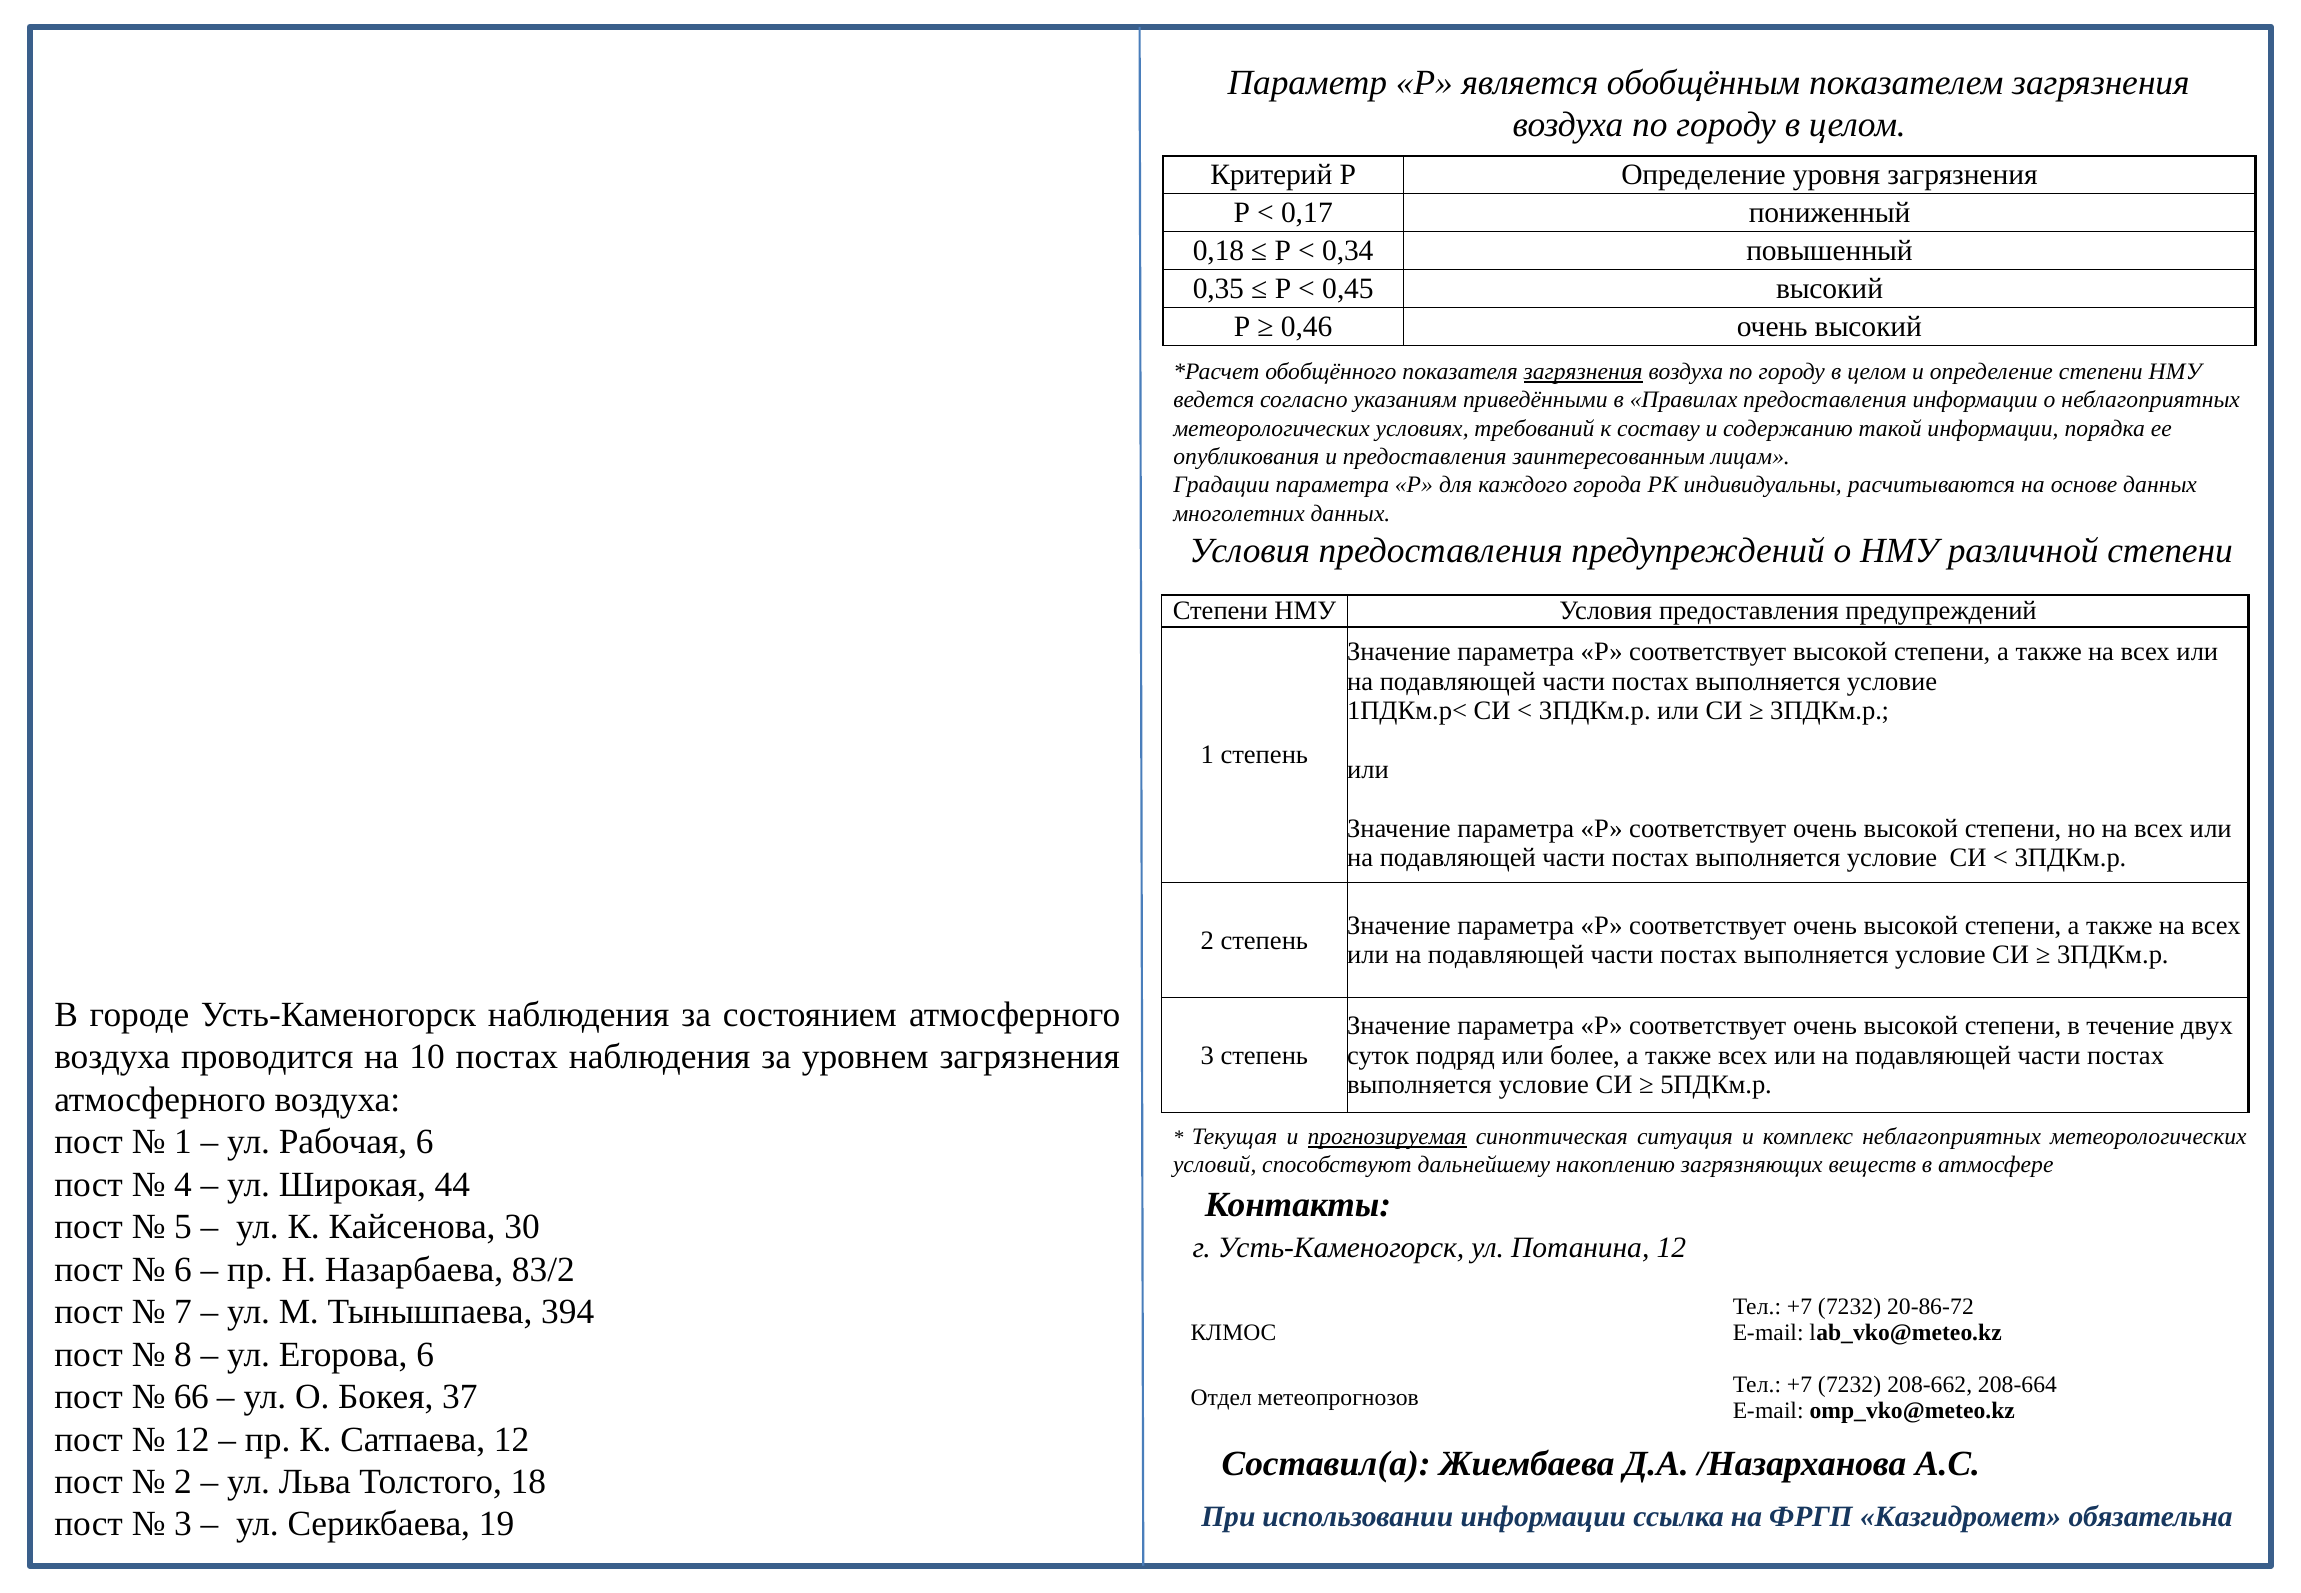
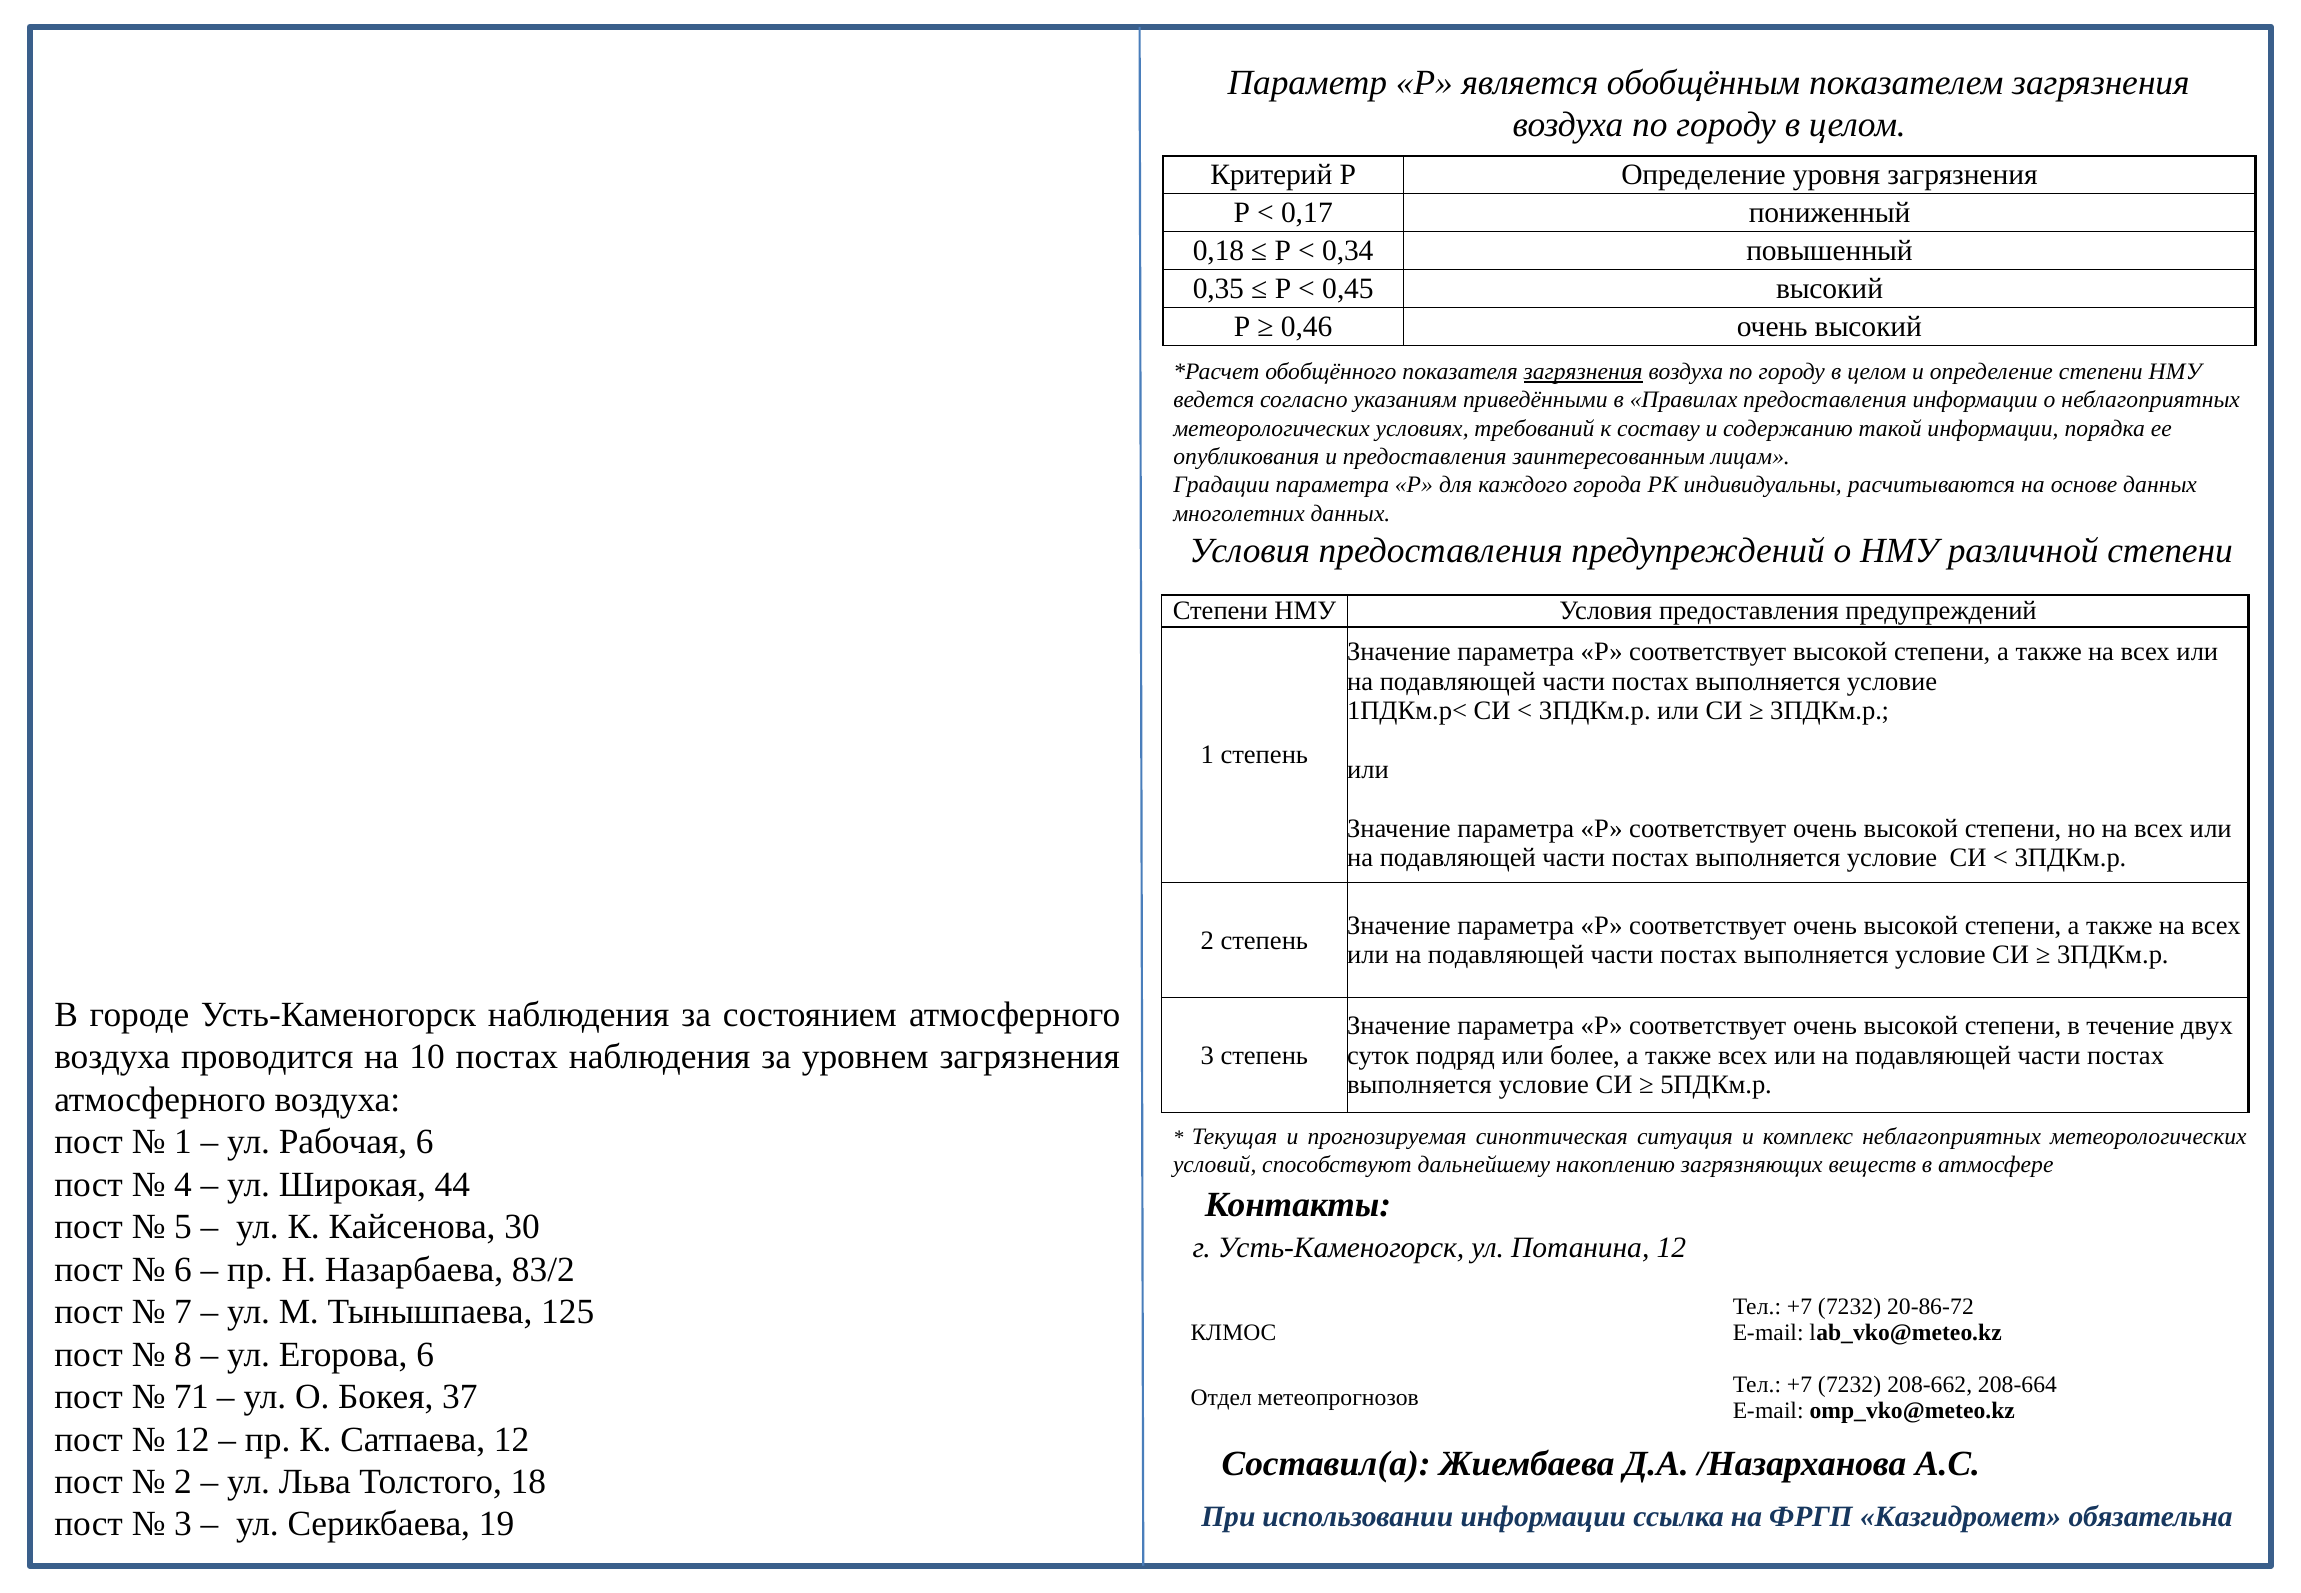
прогнозируемая underline: present -> none
394: 394 -> 125
66: 66 -> 71
